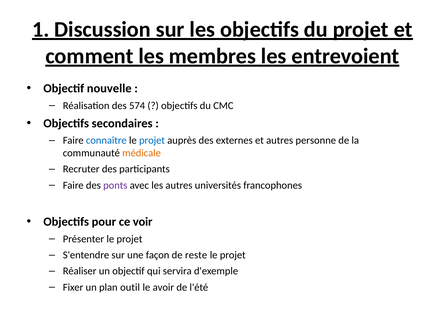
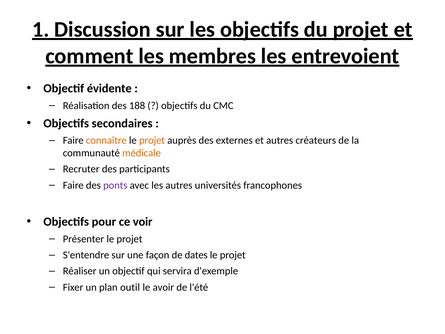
nouvelle: nouvelle -> évidente
574: 574 -> 188
connaître colour: blue -> orange
projet at (152, 140) colour: blue -> orange
personne: personne -> créateurs
reste: reste -> dates
